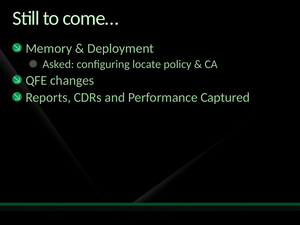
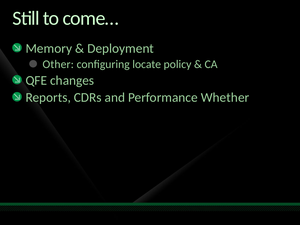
Asked: Asked -> Other
Captured: Captured -> Whether
